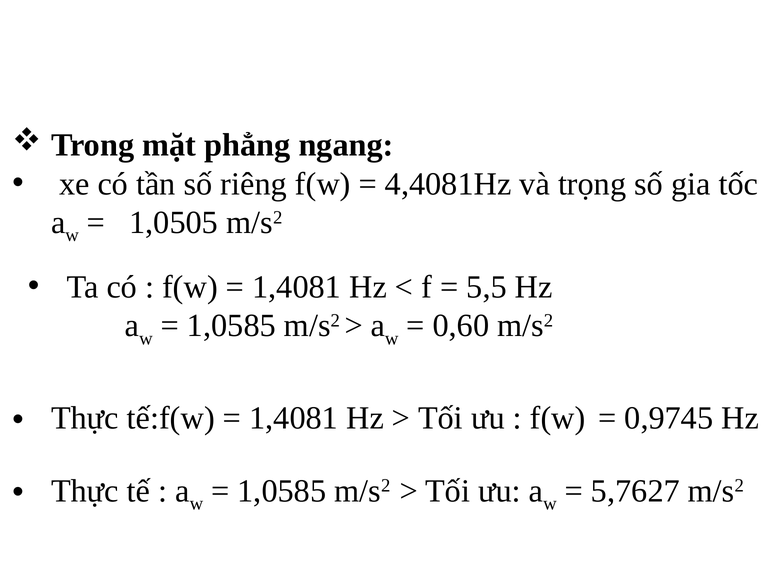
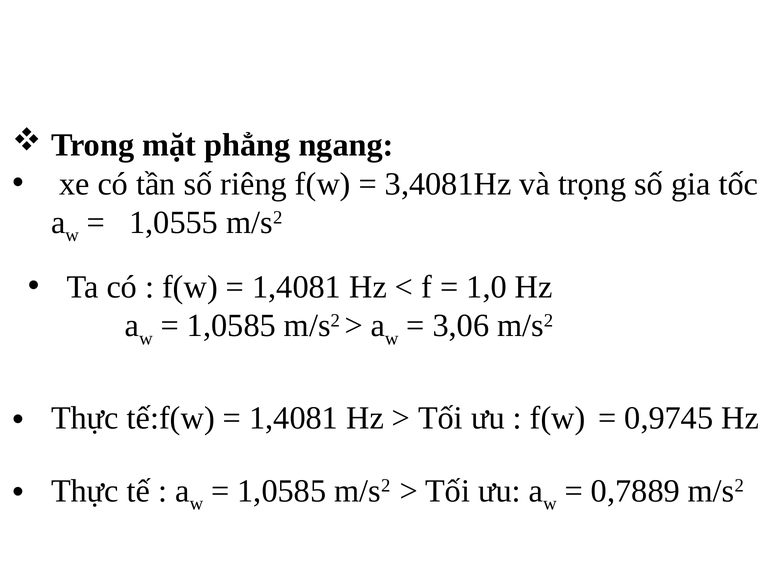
4,4081Hz: 4,4081Hz -> 3,4081Hz
1,0505: 1,0505 -> 1,0555
5,5: 5,5 -> 1,0
0,60: 0,60 -> 3,06
5,7627: 5,7627 -> 0,7889
